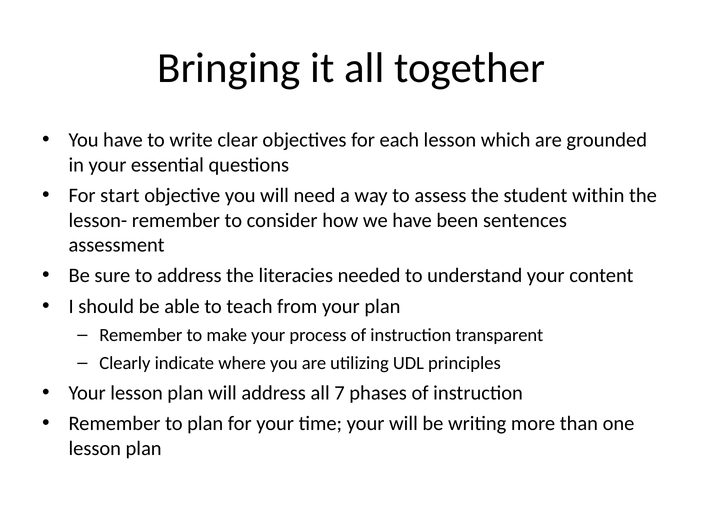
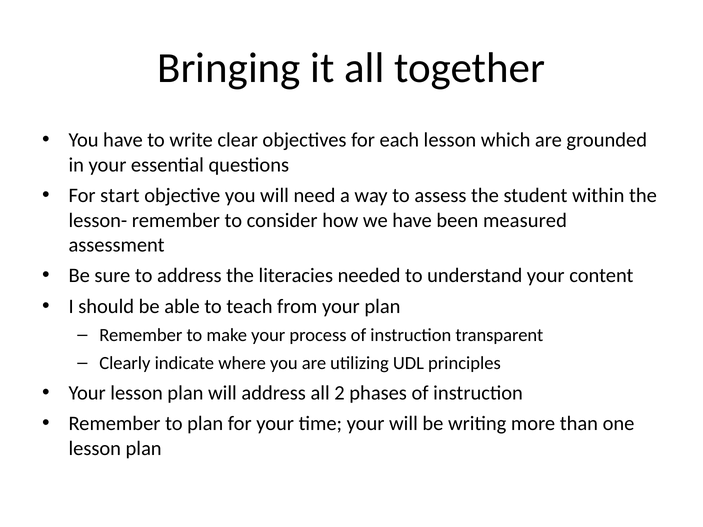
sentences: sentences -> measured
7: 7 -> 2
